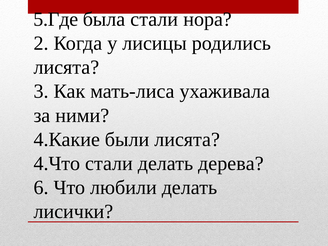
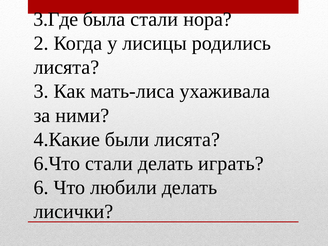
5.Где: 5.Где -> 3.Где
4.Что: 4.Что -> 6.Что
дерева: дерева -> играть
